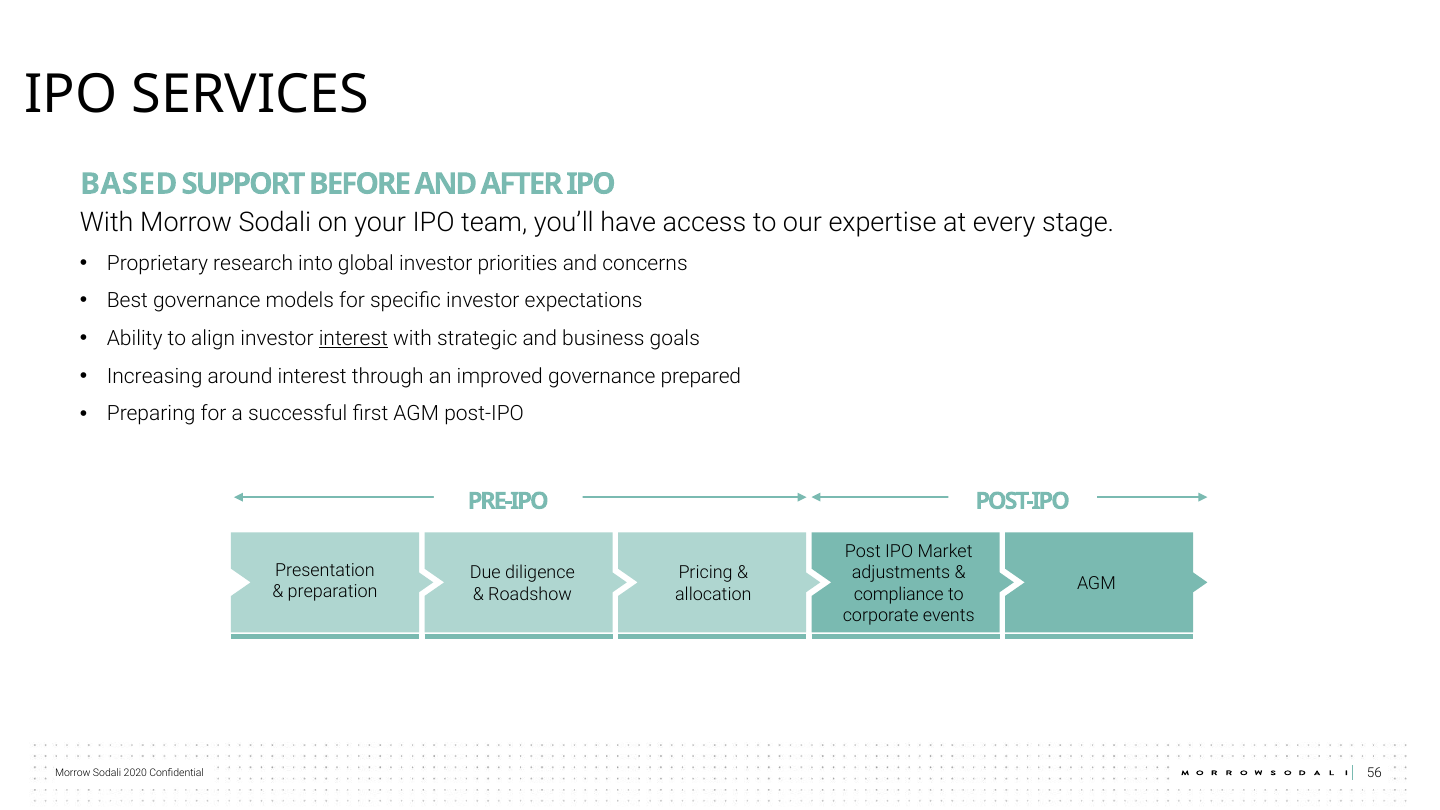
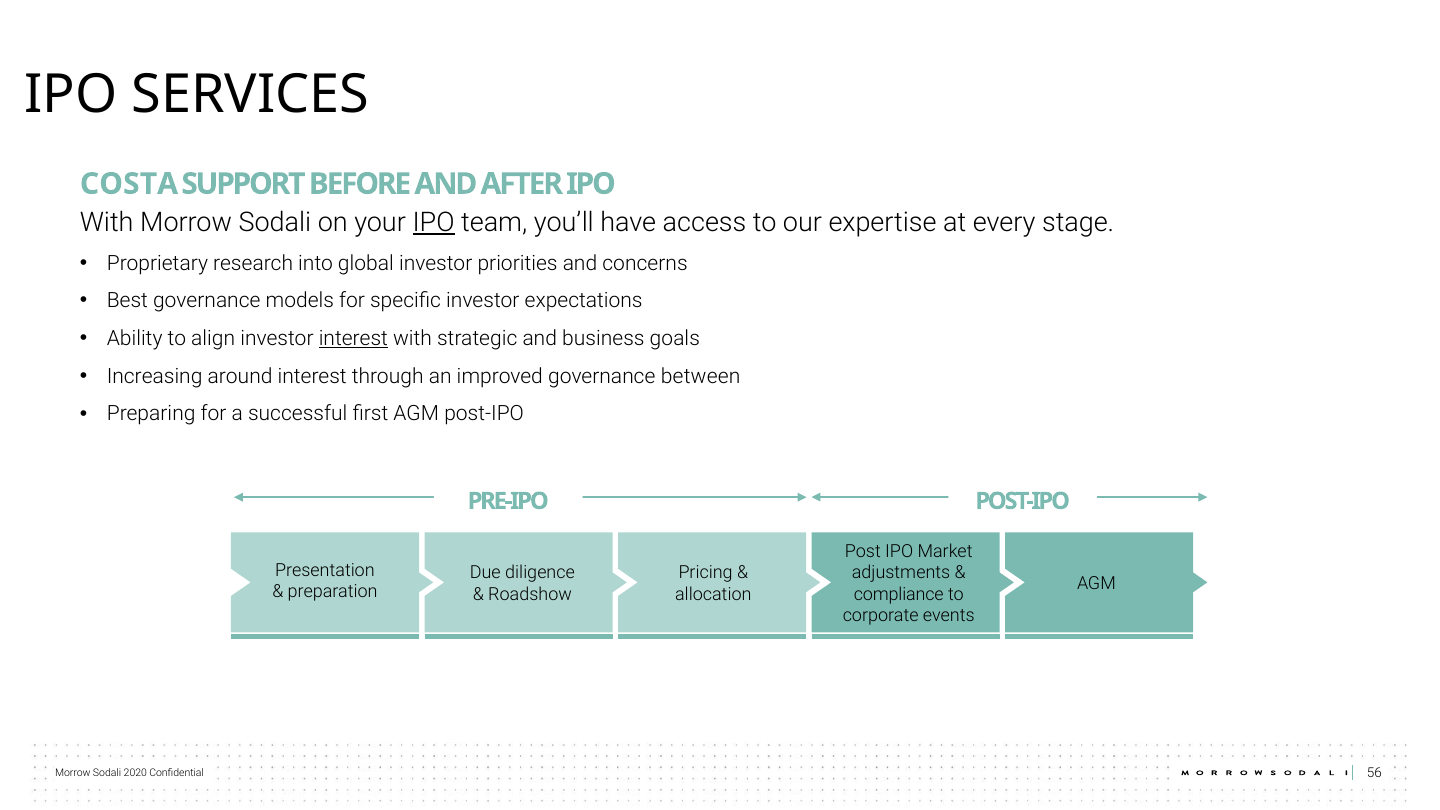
BASED: BASED -> COSTA
IPO at (434, 222) underline: none -> present
prepared: prepared -> between
